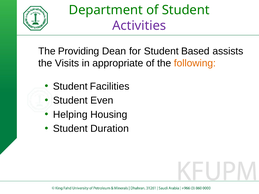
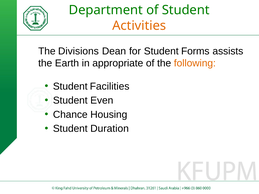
Activities colour: purple -> orange
Providing: Providing -> Divisions
Based: Based -> Forms
Visits: Visits -> Earth
Helping: Helping -> Chance
